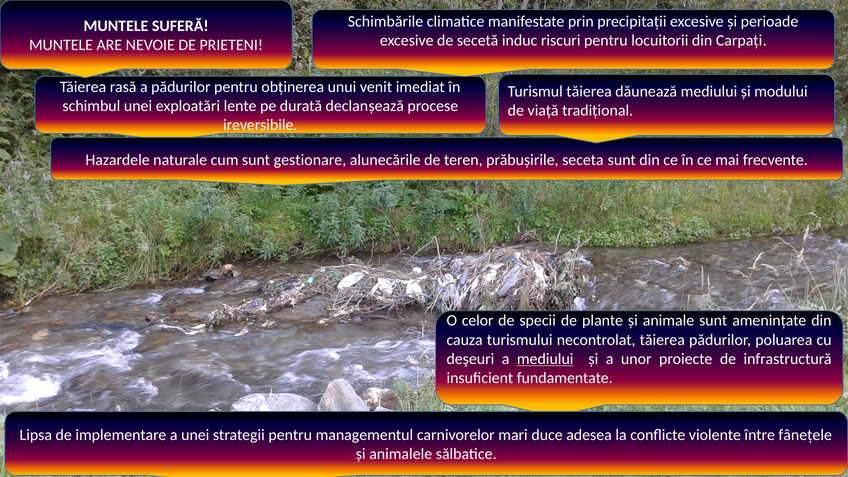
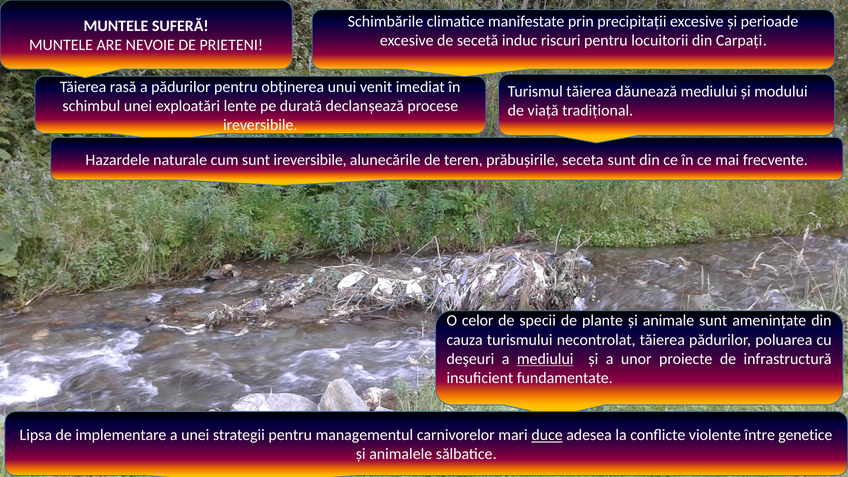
sunt gestionare: gestionare -> ireversibile
duce underline: none -> present
fânețele: fânețele -> genetice
